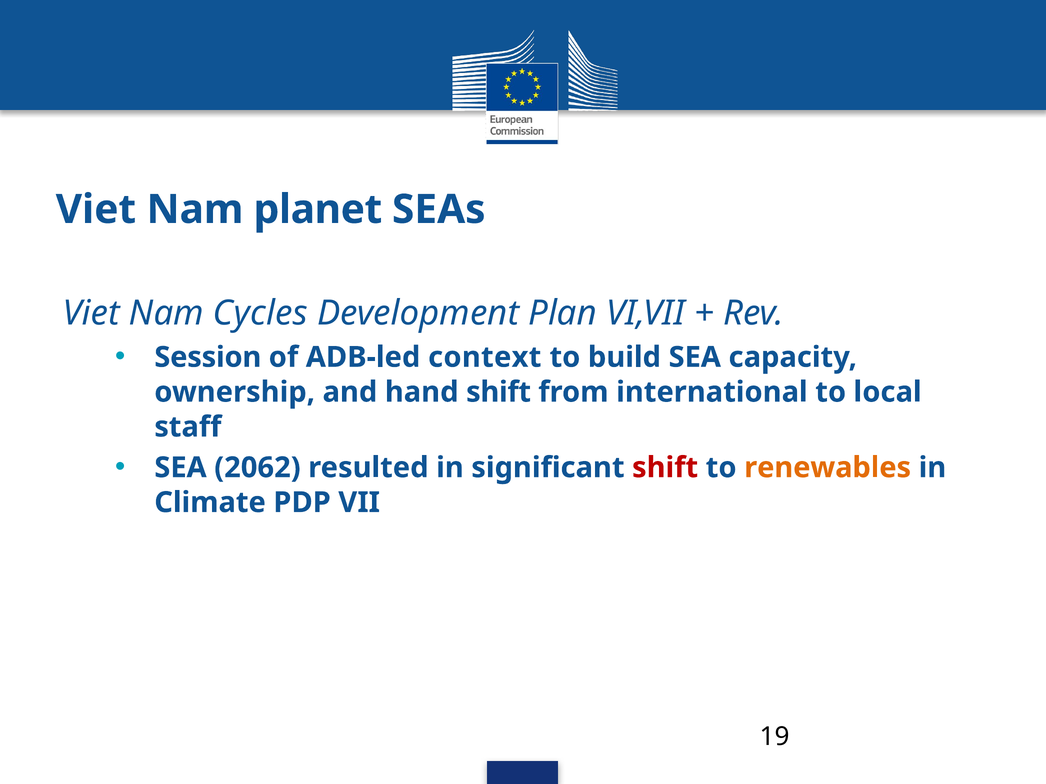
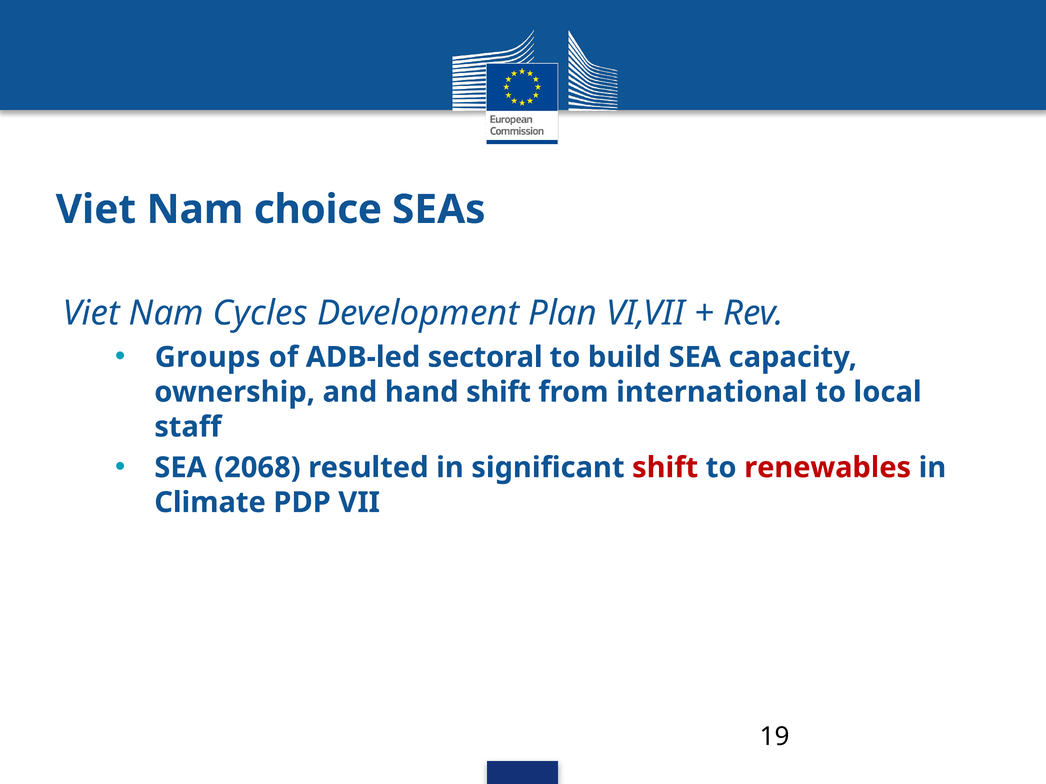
planet: planet -> choice
Session: Session -> Groups
context: context -> sectoral
2062: 2062 -> 2068
renewables colour: orange -> red
